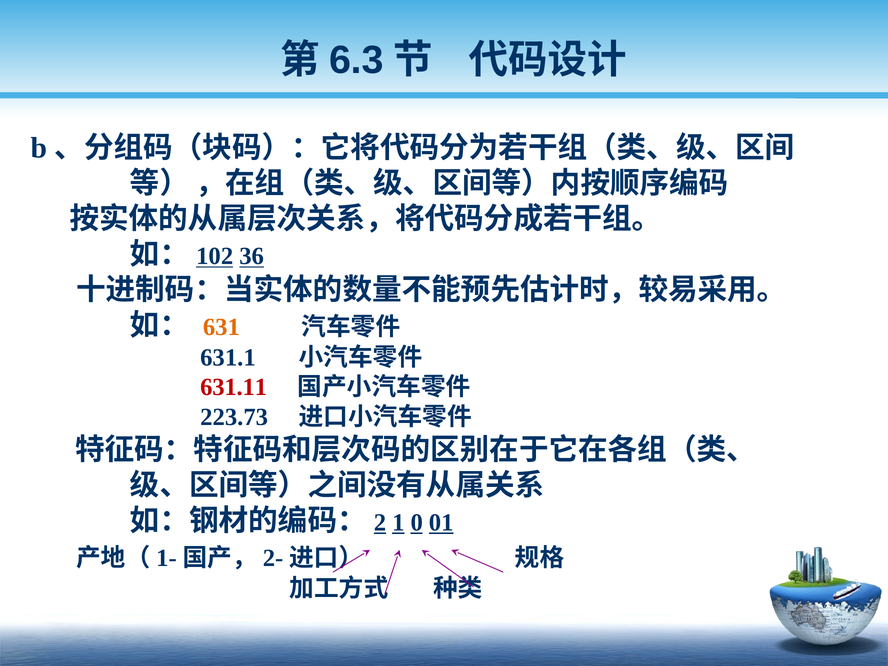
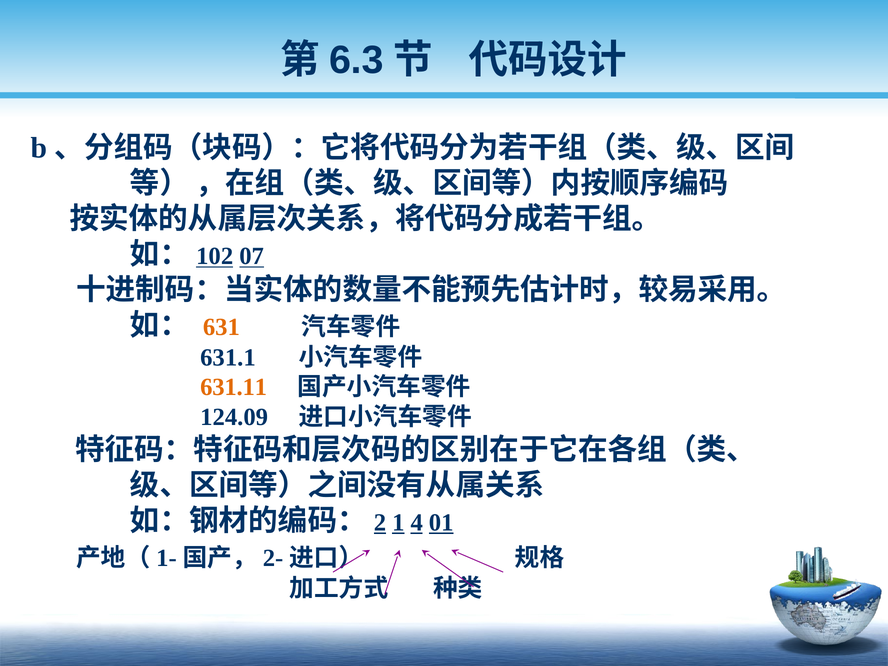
36: 36 -> 07
631.11 colour: red -> orange
223.73: 223.73 -> 124.09
0: 0 -> 4
